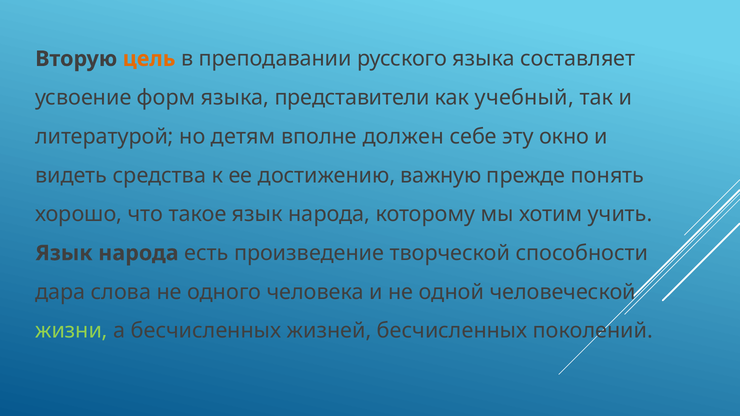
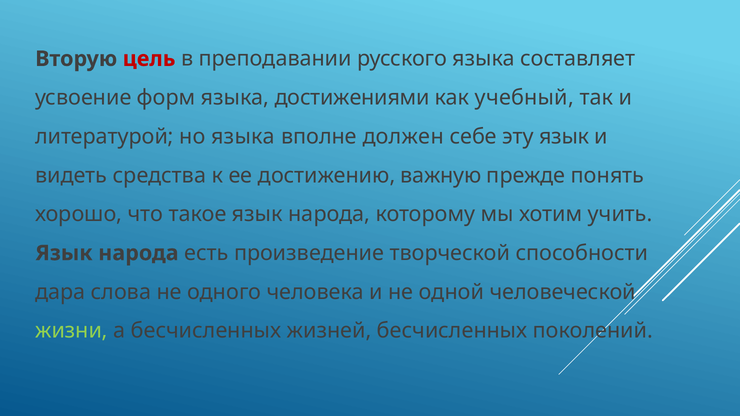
цель colour: orange -> red
представители: представители -> достижениями
но детям: детям -> языка
эту окно: окно -> язык
